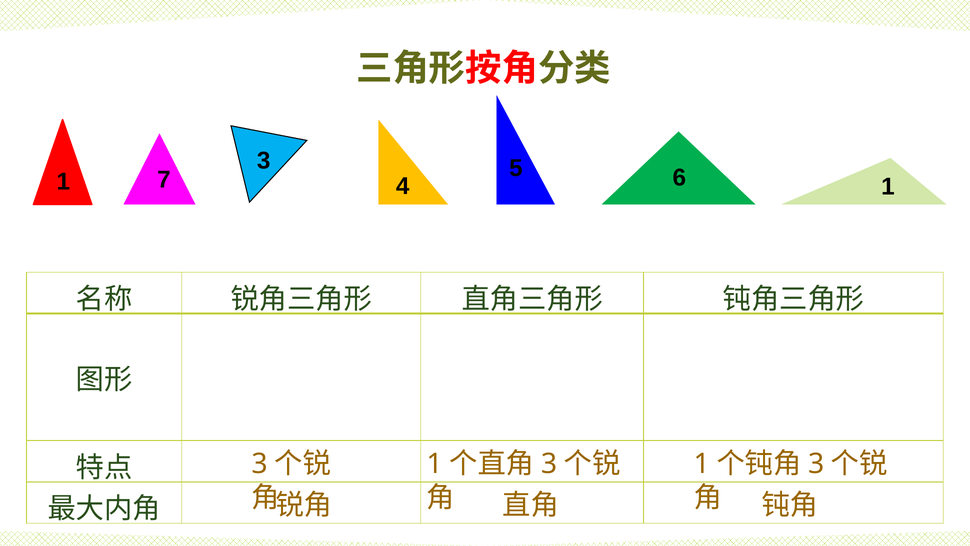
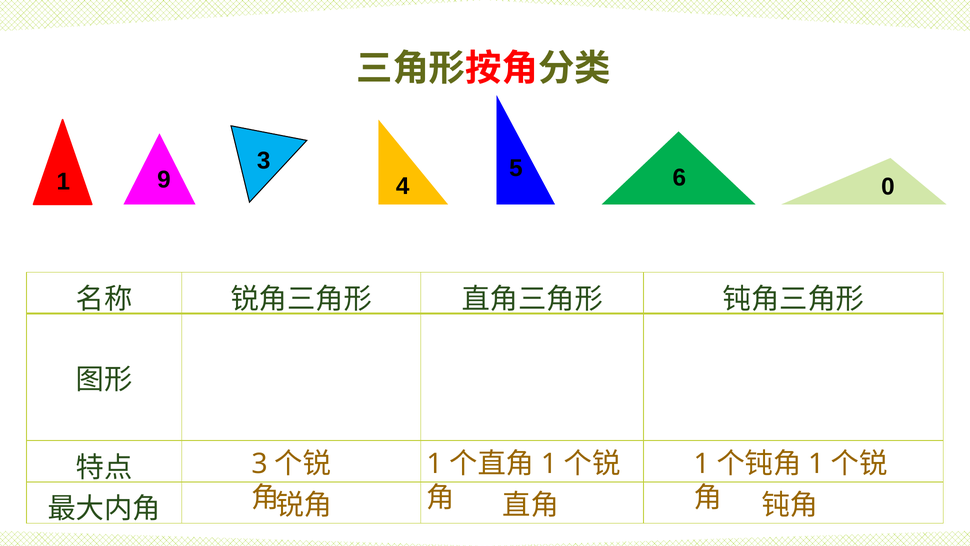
6 1: 1 -> 0
7: 7 -> 9
3 at (549, 464): 3 -> 1
3 at (816, 464): 3 -> 1
